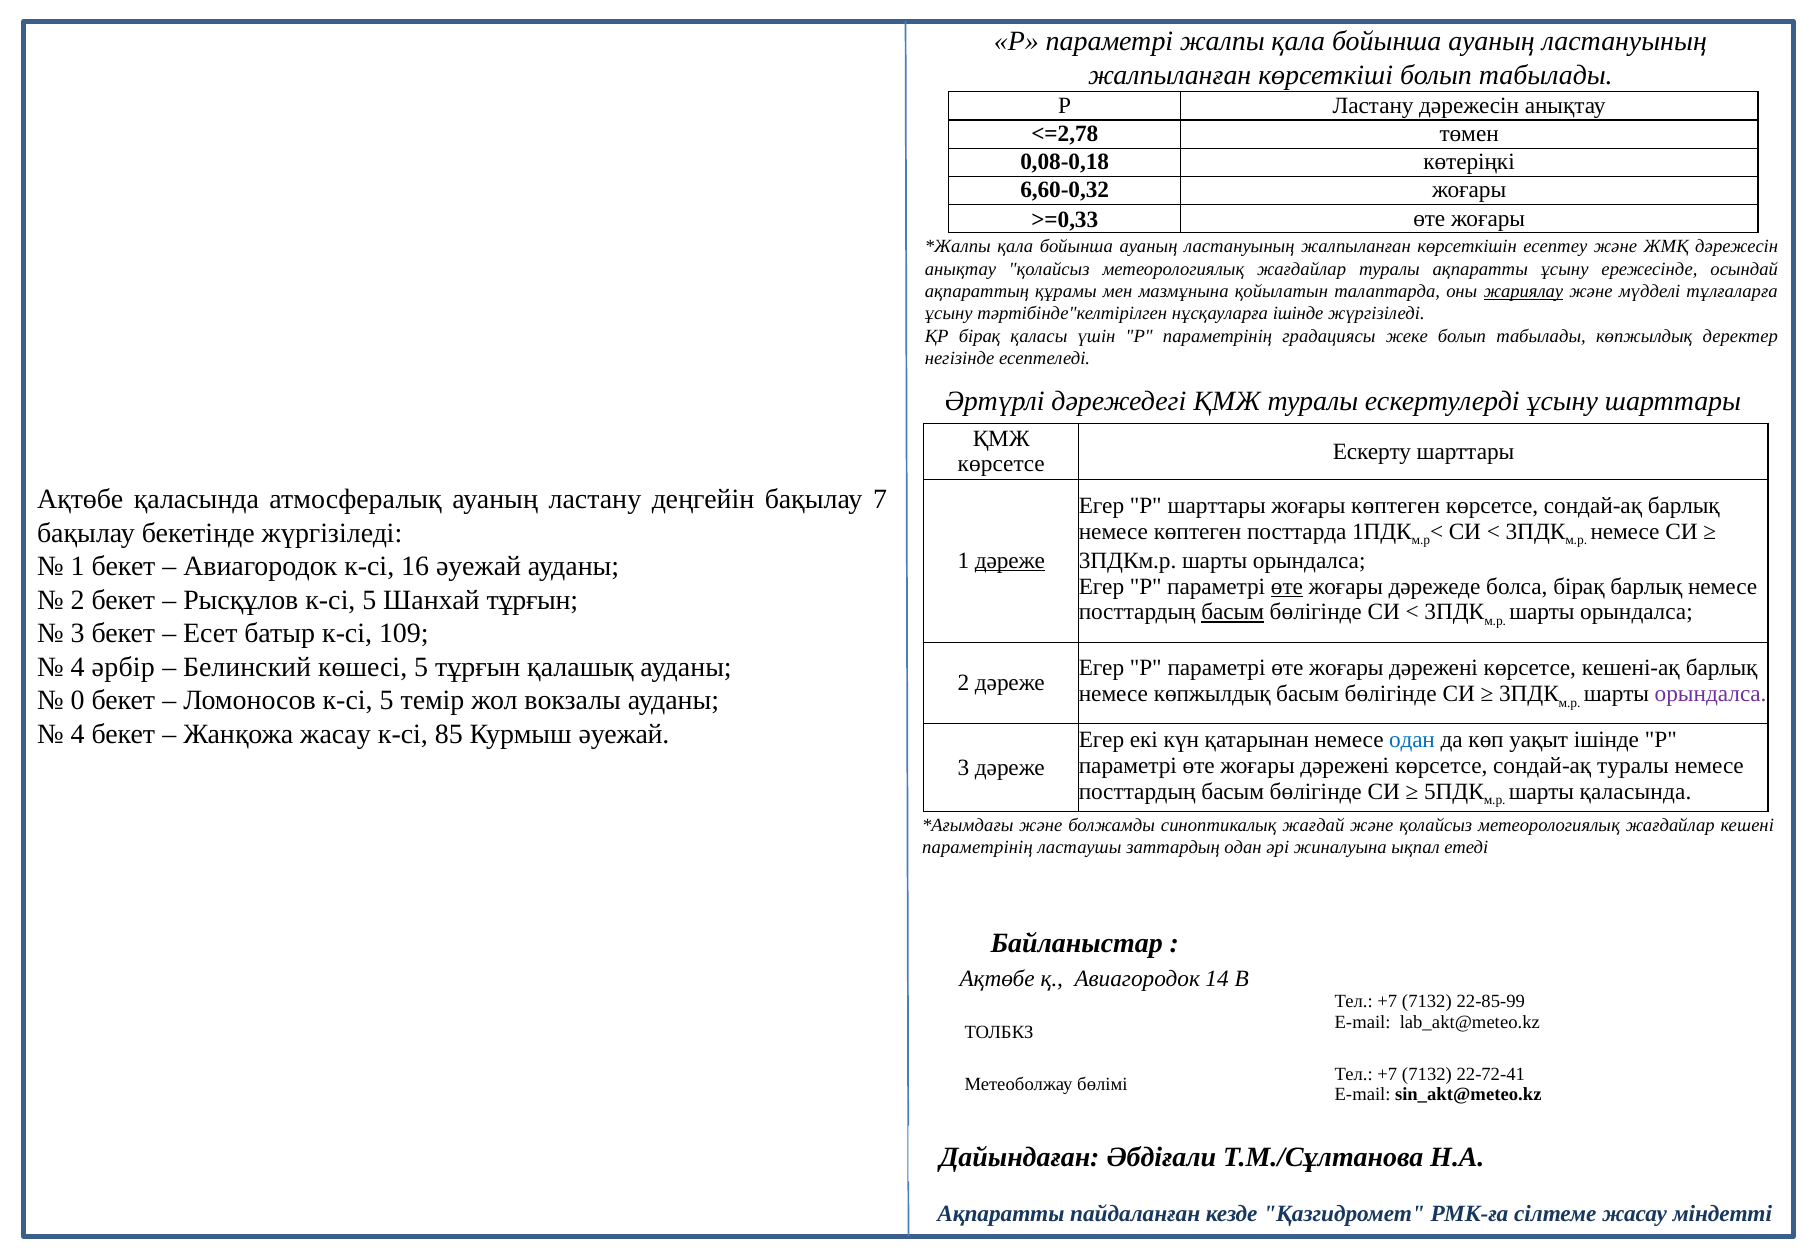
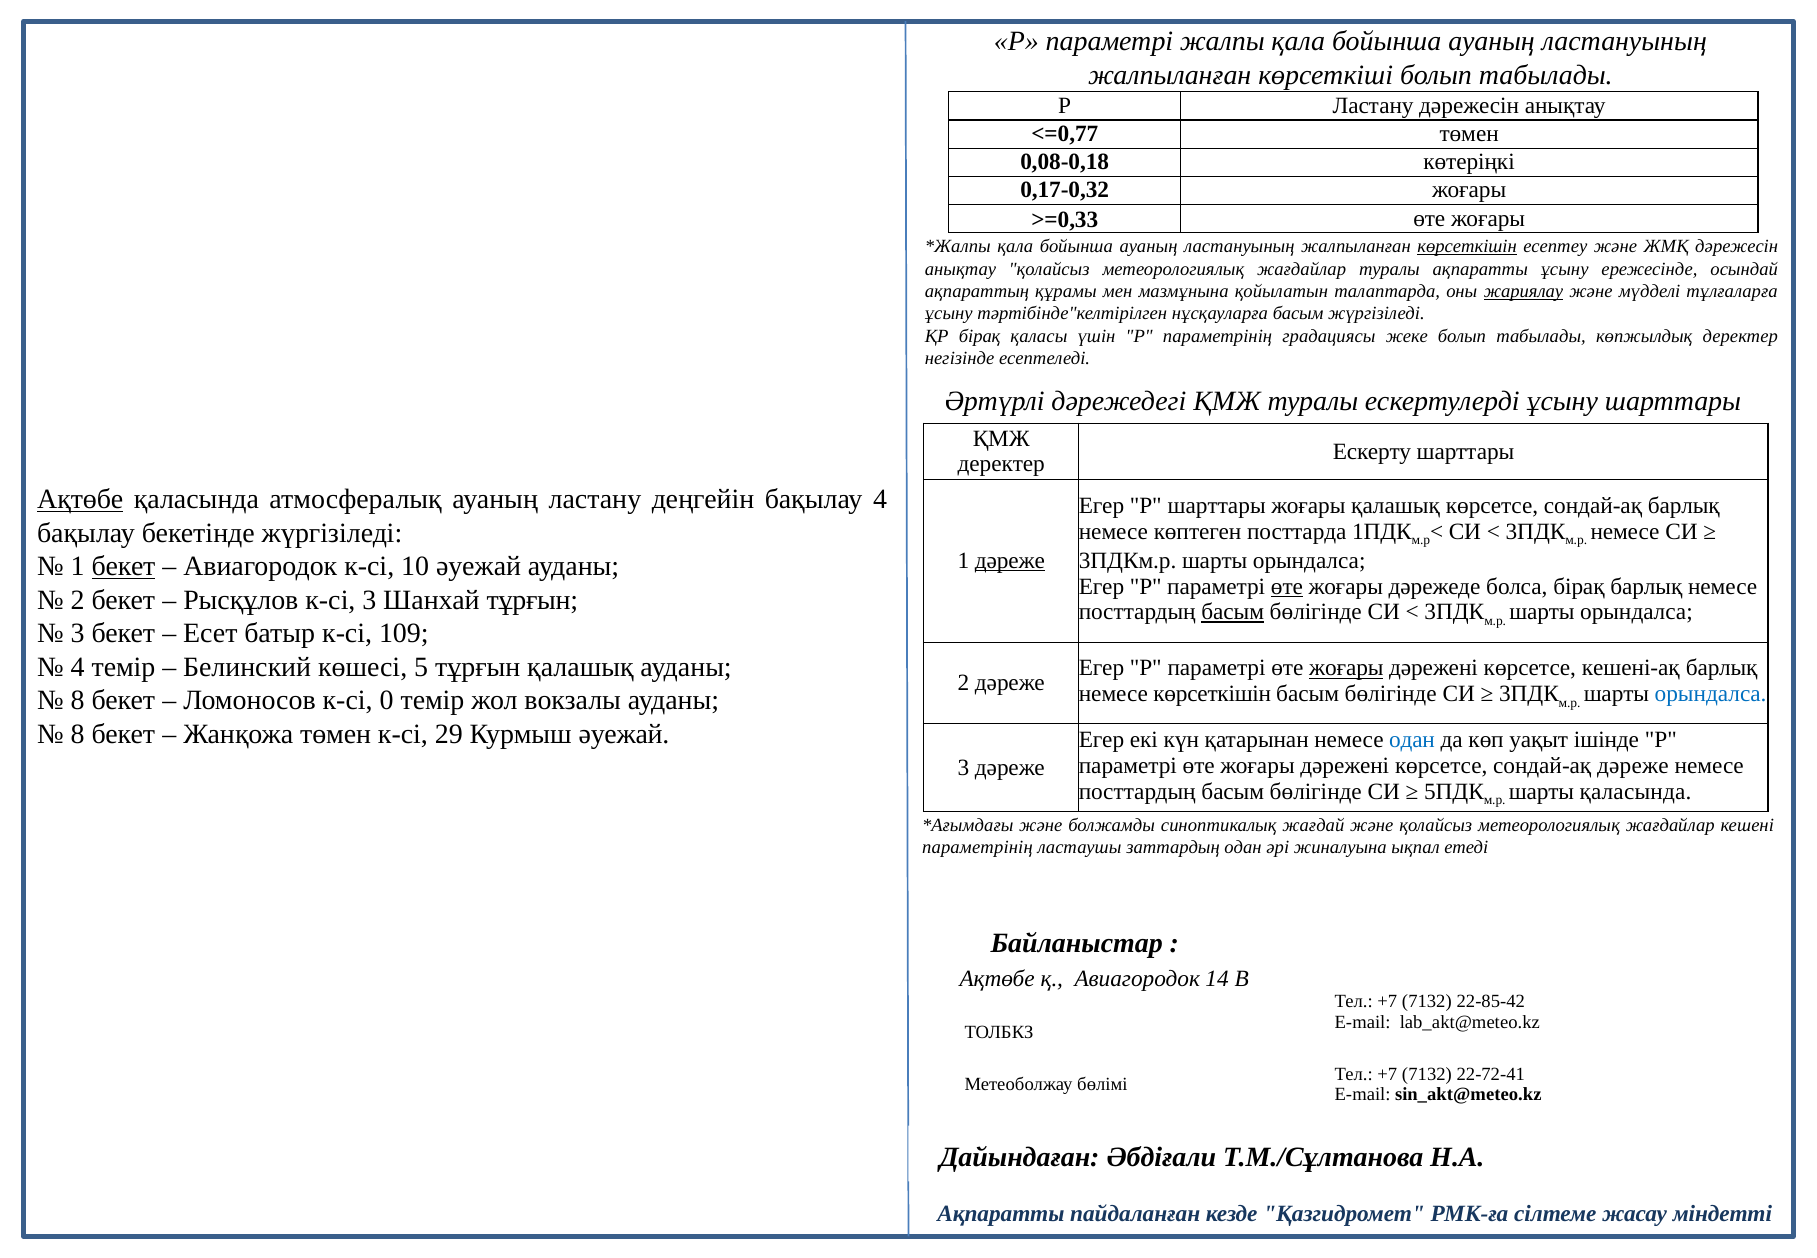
<=2,78: <=2,78 -> <=0,77
6,60-0,32: 6,60-0,32 -> 0,17-0,32
көрсеткішін at (1467, 247) underline: none -> present
нұсқауларға ішінде: ішінде -> басым
көрсетсе at (1001, 464): көрсетсе -> деректер
Ақтөбе at (80, 499) underline: none -> present
бақылау 7: 7 -> 4
жоғары көптеген: көптеген -> қалашық
бекет at (124, 566) underline: none -> present
16: 16 -> 10
Рысқұлов к-сі 5: 5 -> 3
4 әрбір: әрбір -> темір
жоғары at (1346, 668) underline: none -> present
немесе көпжылдық: көпжылдық -> көрсеткішін
орындалса at (1711, 694) colour: purple -> blue
0 at (78, 701): 0 -> 8
Ломоносов к-сі 5: 5 -> 0
4 at (78, 734): 4 -> 8
Жанқожа жасау: жасау -> төмен
85: 85 -> 29
сондай-ақ туралы: туралы -> дәреже
22-85-99: 22-85-99 -> 22-85-42
